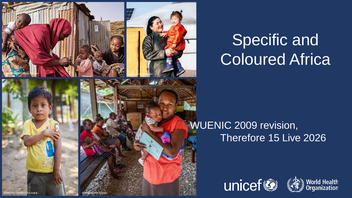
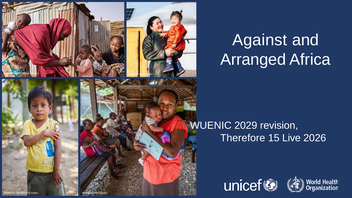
Specific: Specific -> Against
Coloured: Coloured -> Arranged
2009: 2009 -> 2029
